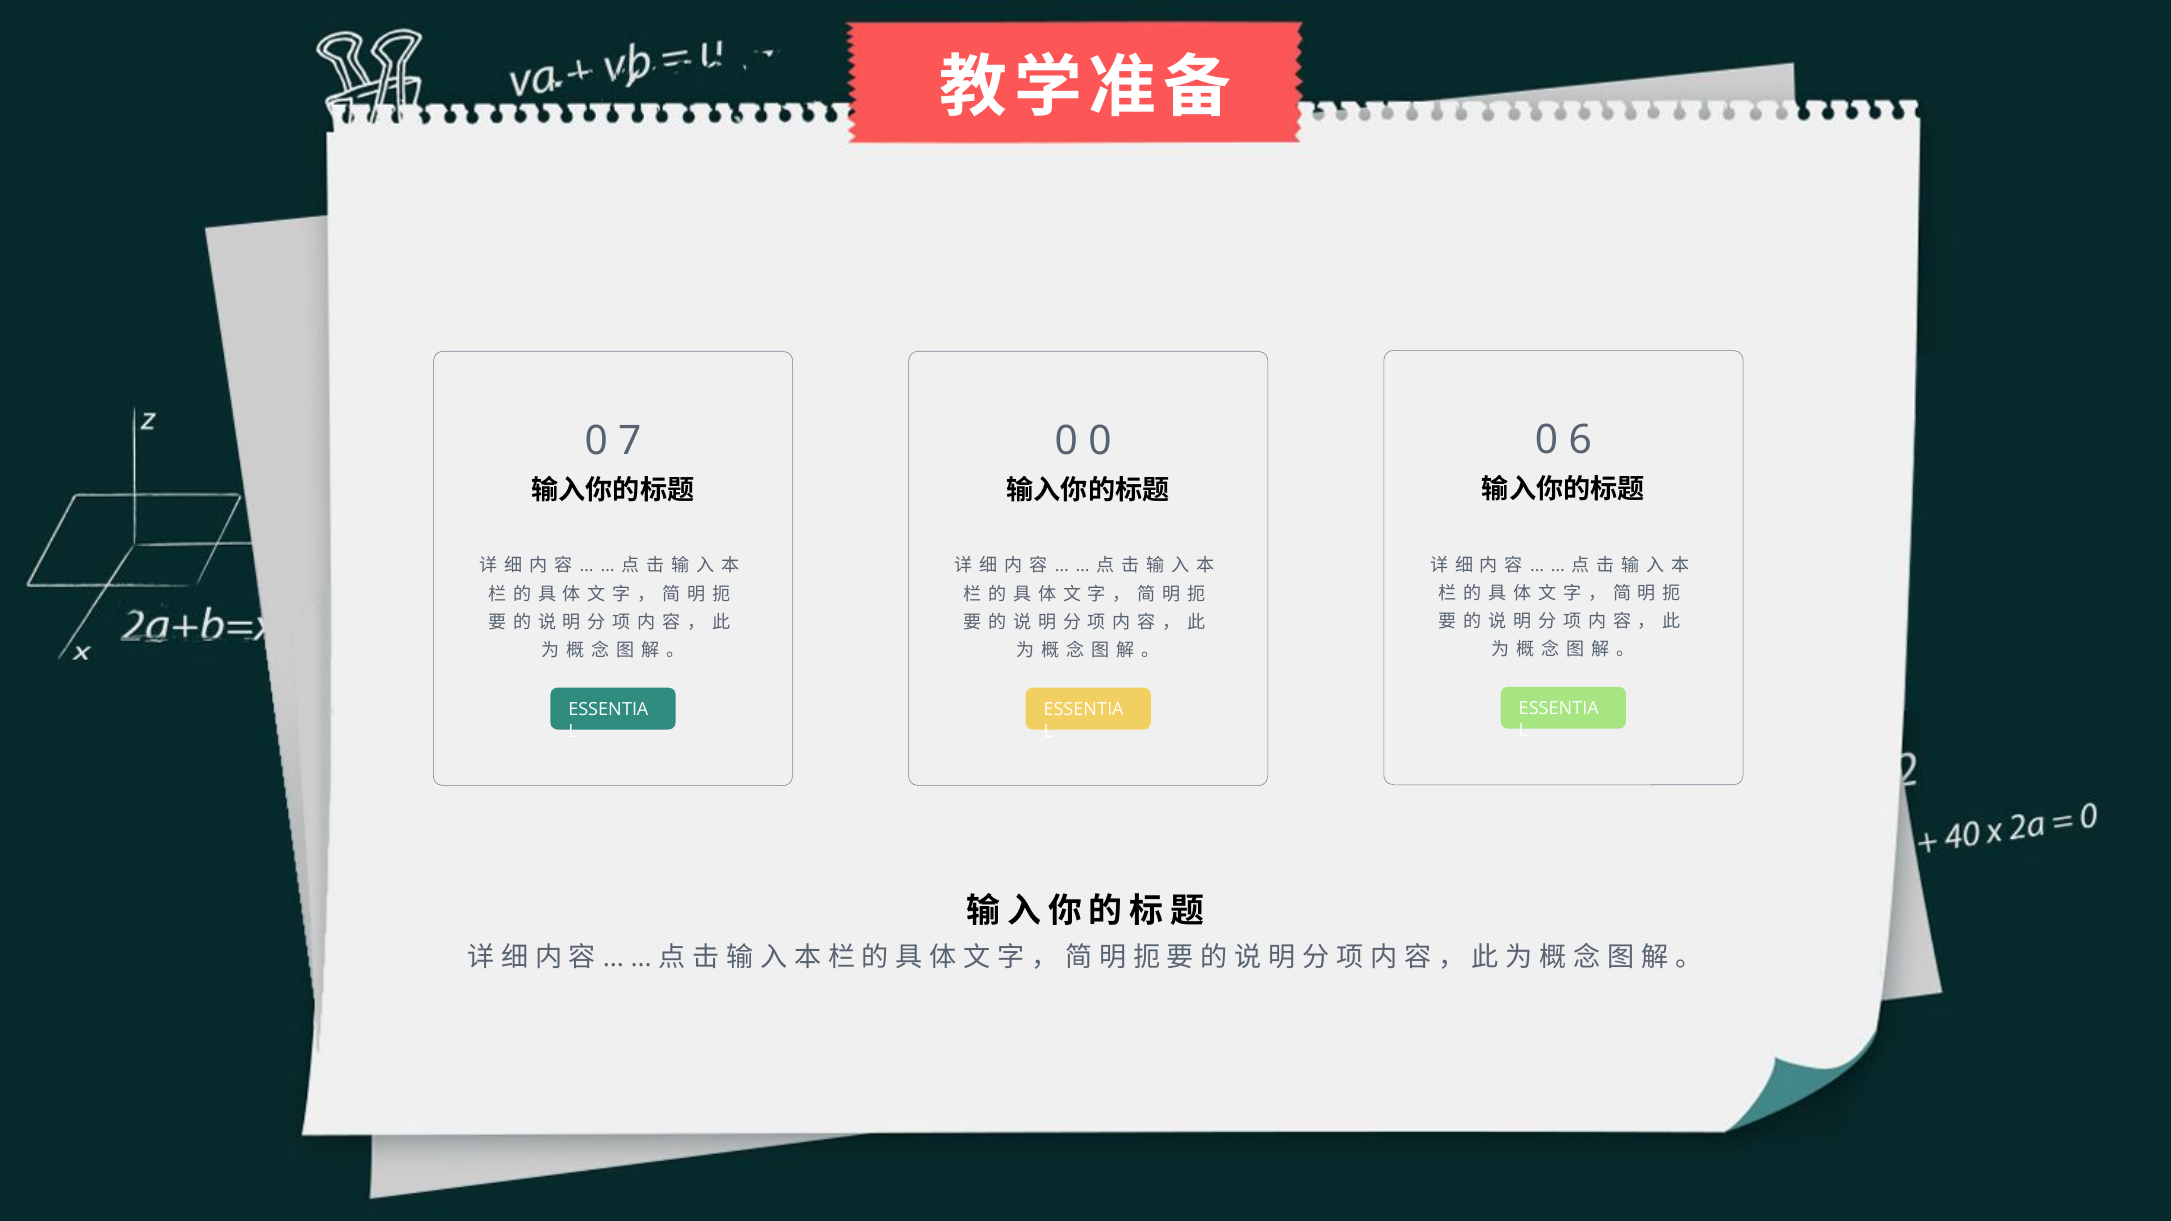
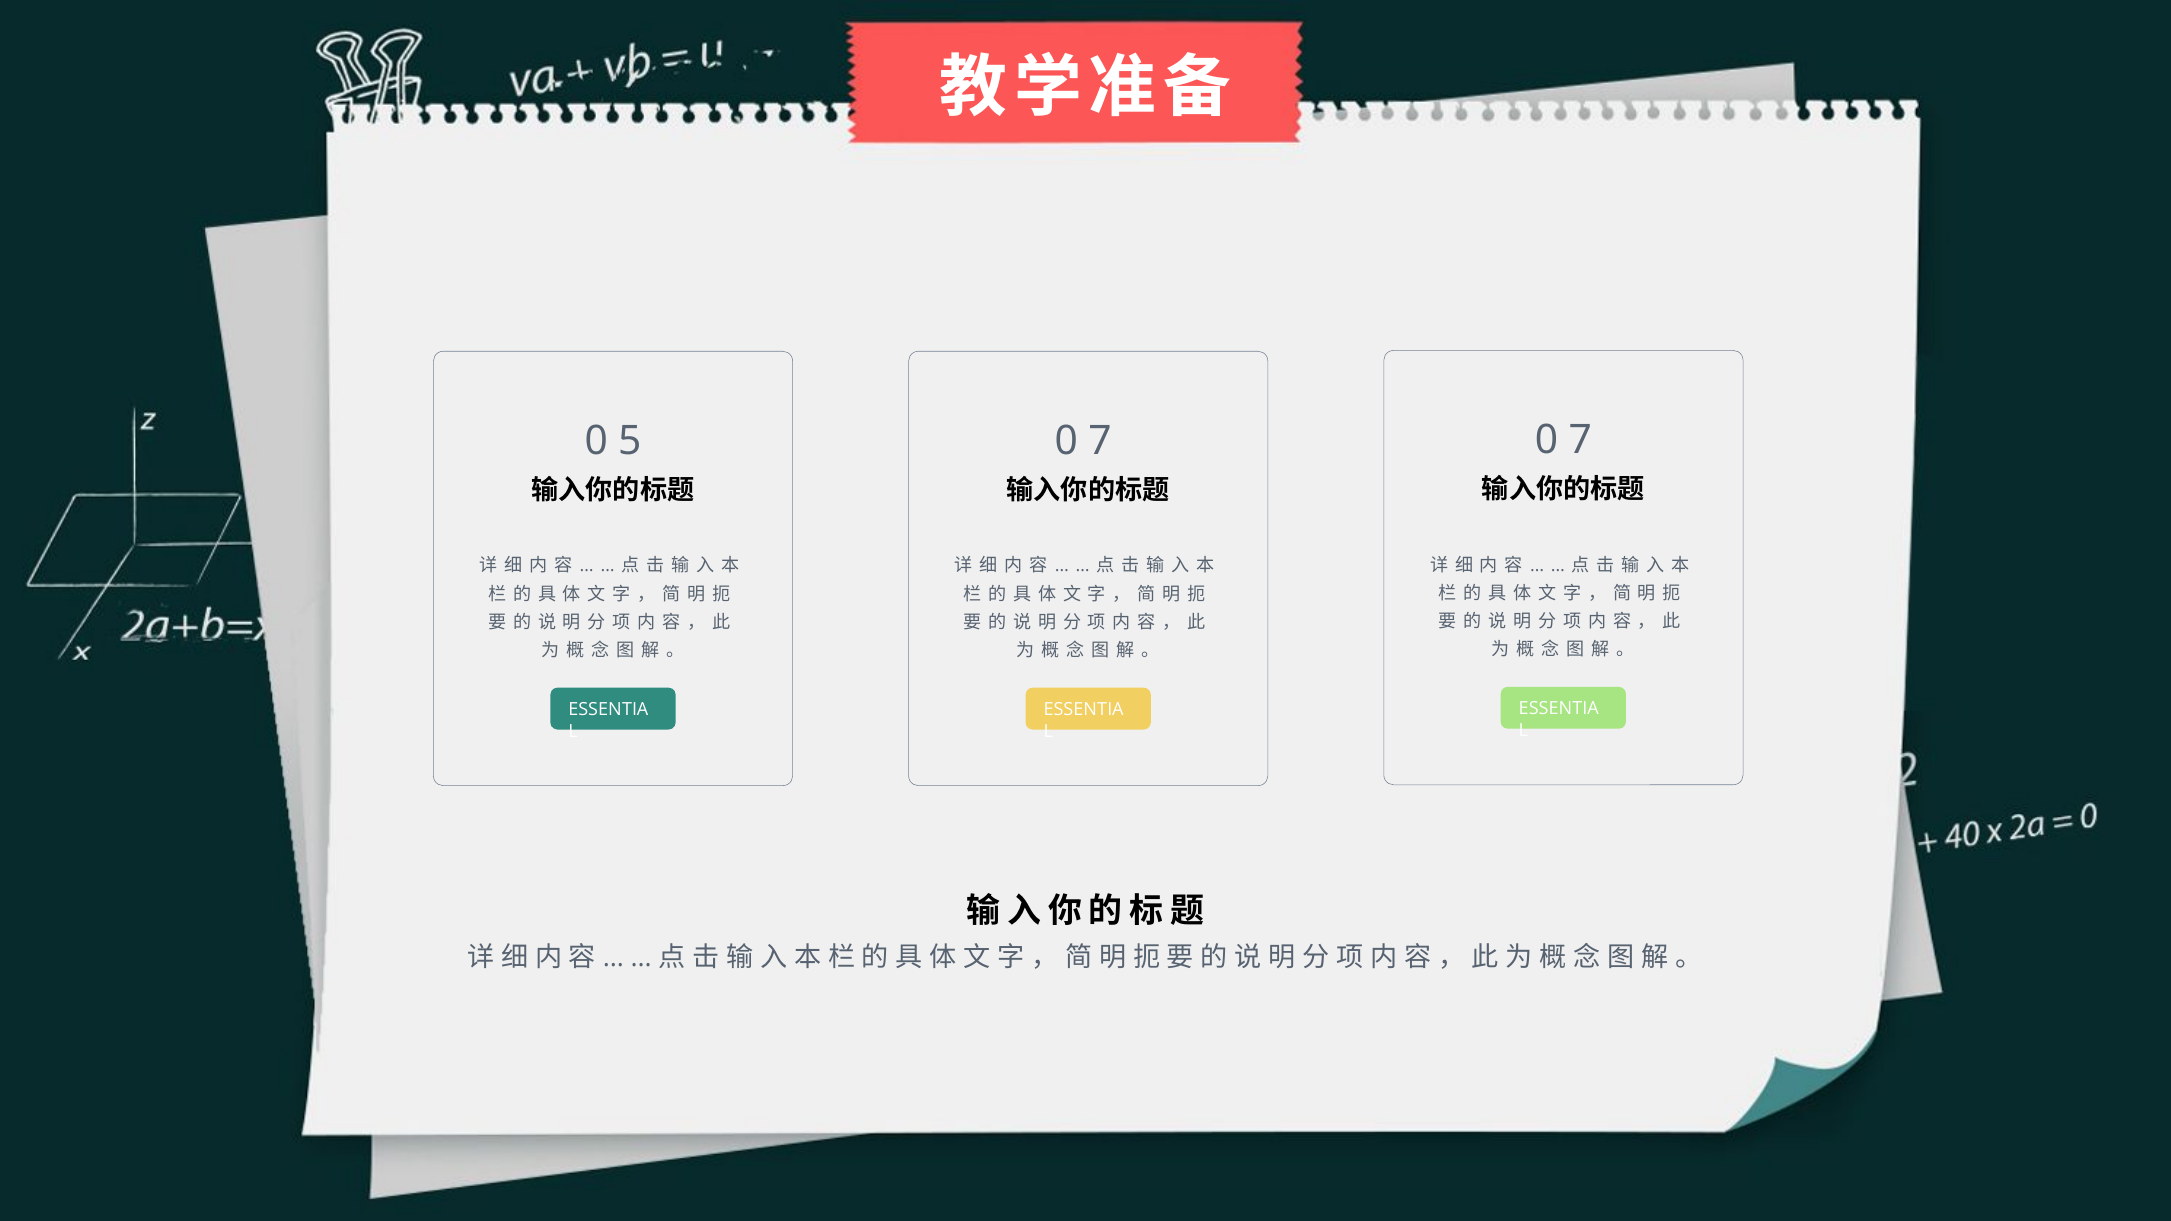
6 at (1580, 440): 6 -> 7
7: 7 -> 5
0 at (1100, 441): 0 -> 7
